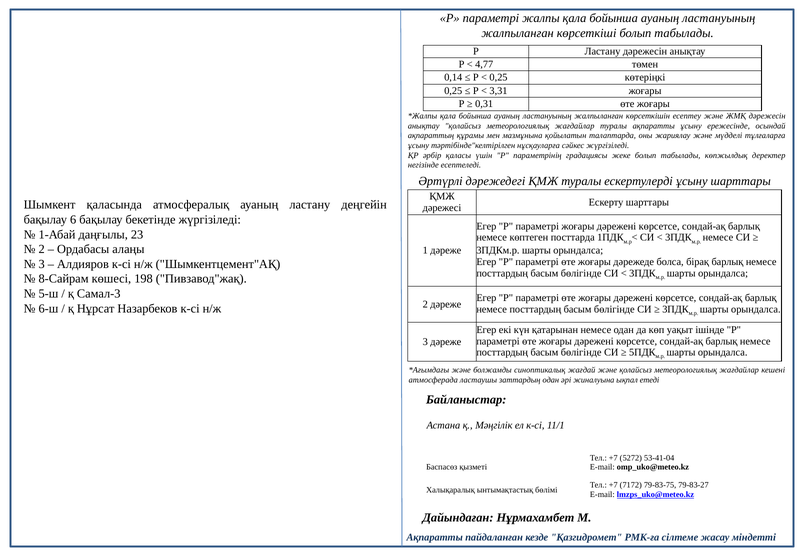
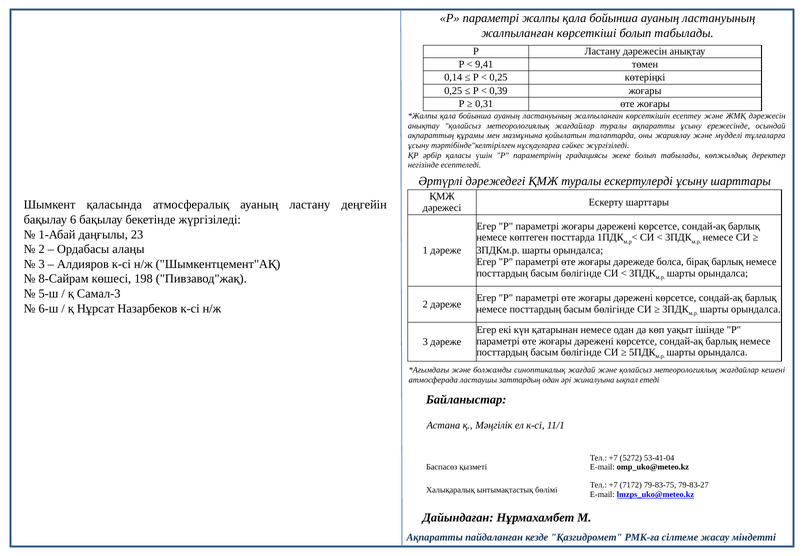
4,77: 4,77 -> 9,41
3,31: 3,31 -> 0,39
